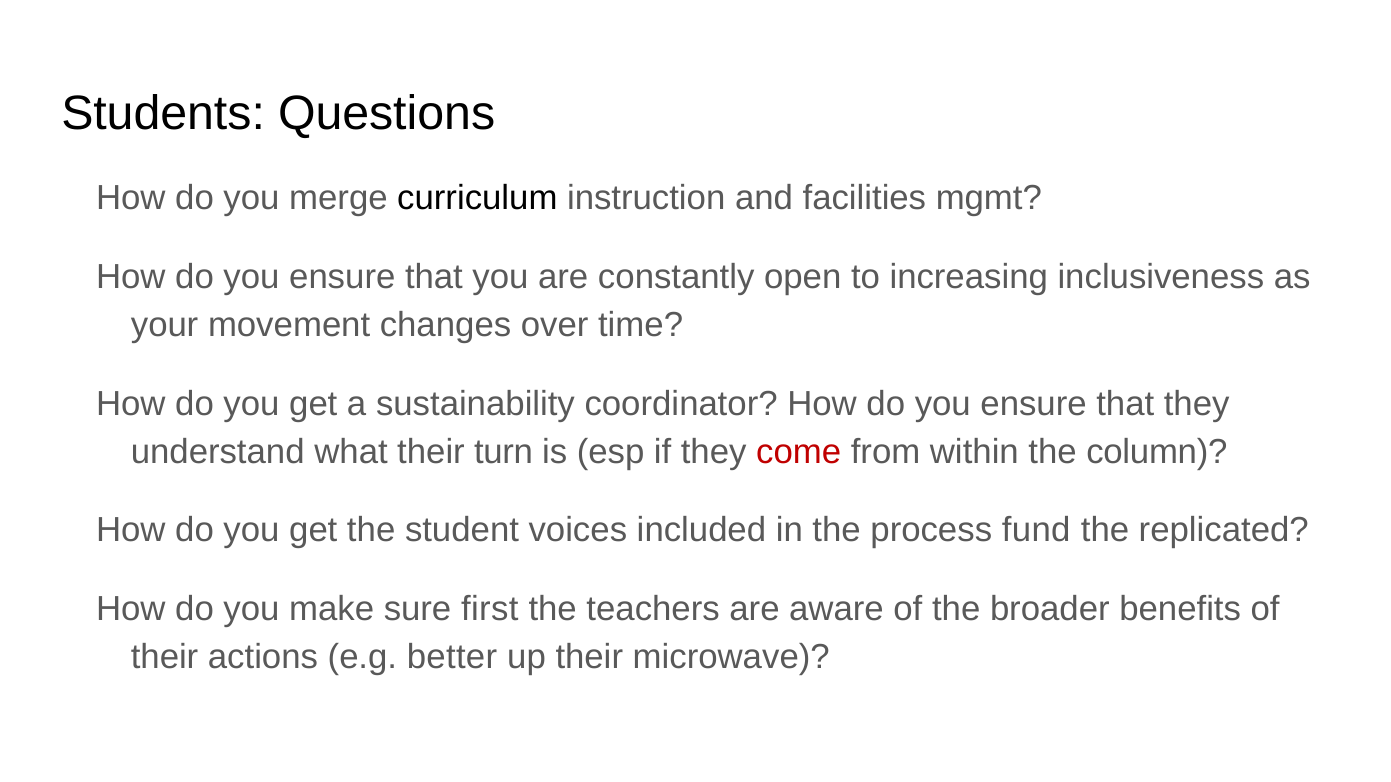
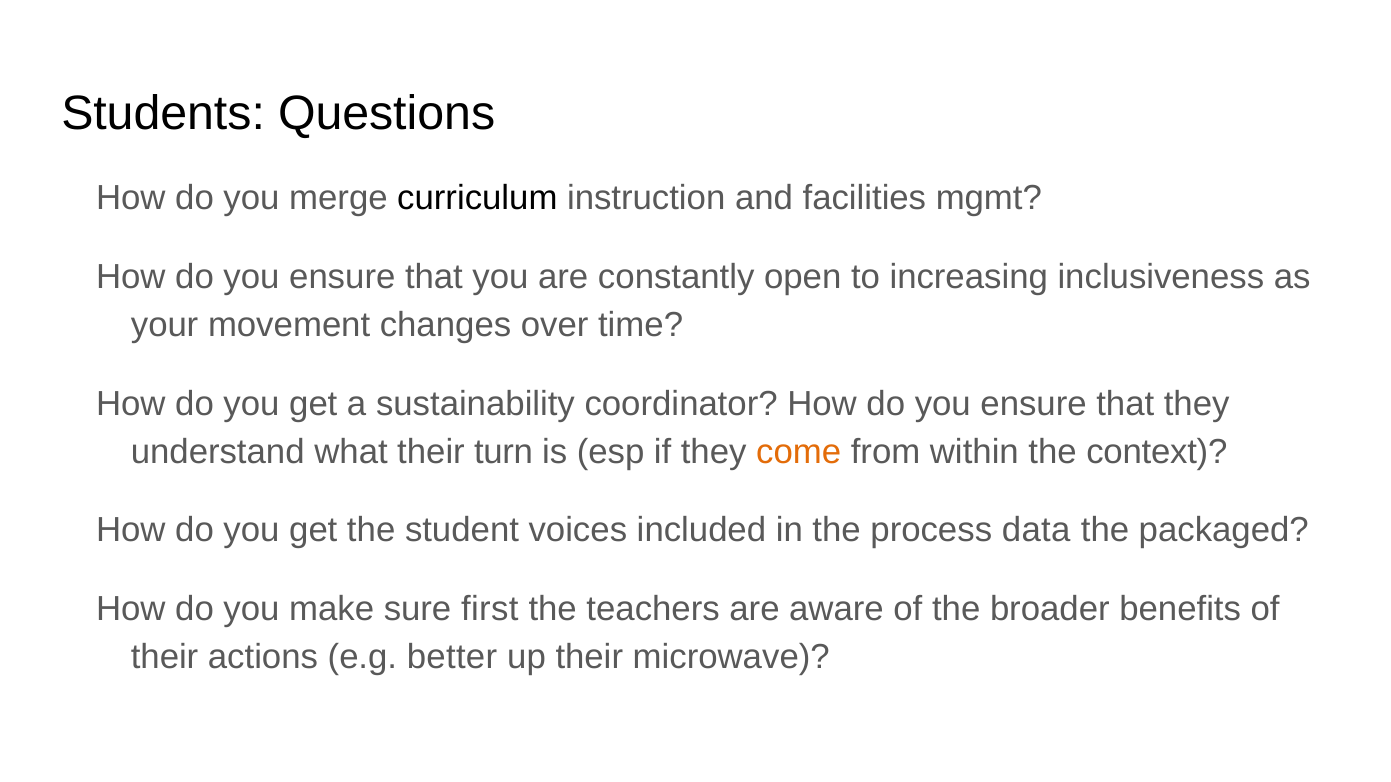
come colour: red -> orange
column: column -> context
fund: fund -> data
replicated: replicated -> packaged
